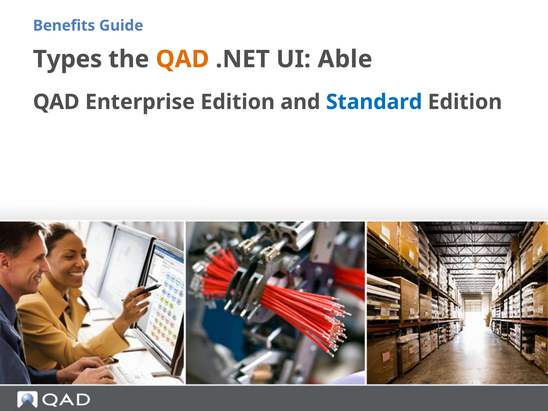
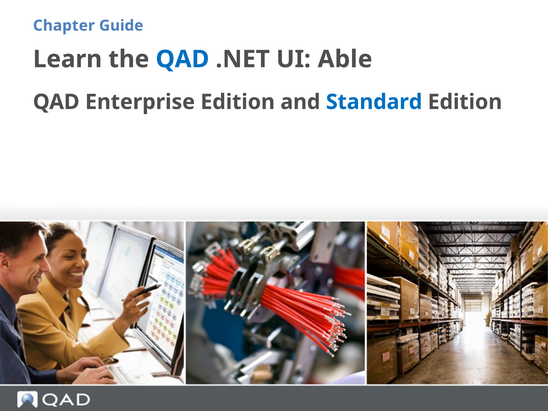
Benefits: Benefits -> Chapter
Types: Types -> Learn
QAD at (182, 59) colour: orange -> blue
